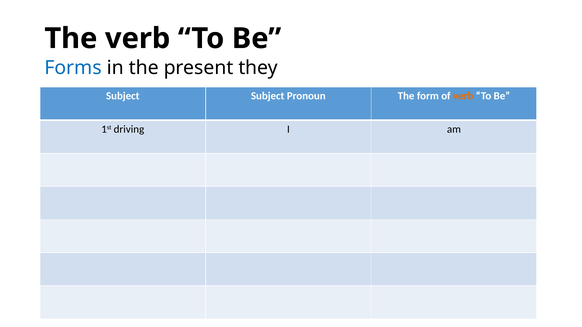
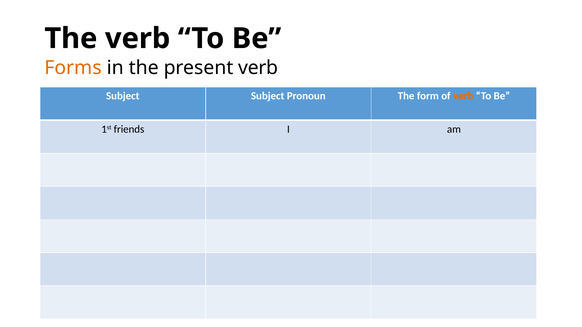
Forms colour: blue -> orange
present they: they -> verb
driving: driving -> friends
